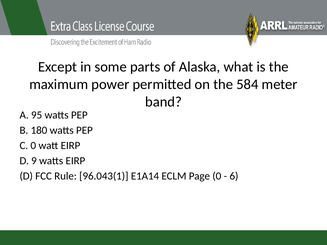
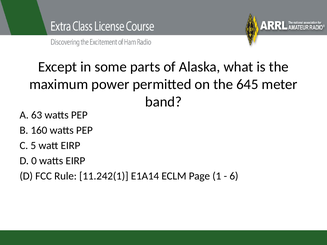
584: 584 -> 645
95: 95 -> 63
180: 180 -> 160
C 0: 0 -> 5
9: 9 -> 0
96.043(1: 96.043(1 -> 11.242(1
Page 0: 0 -> 1
